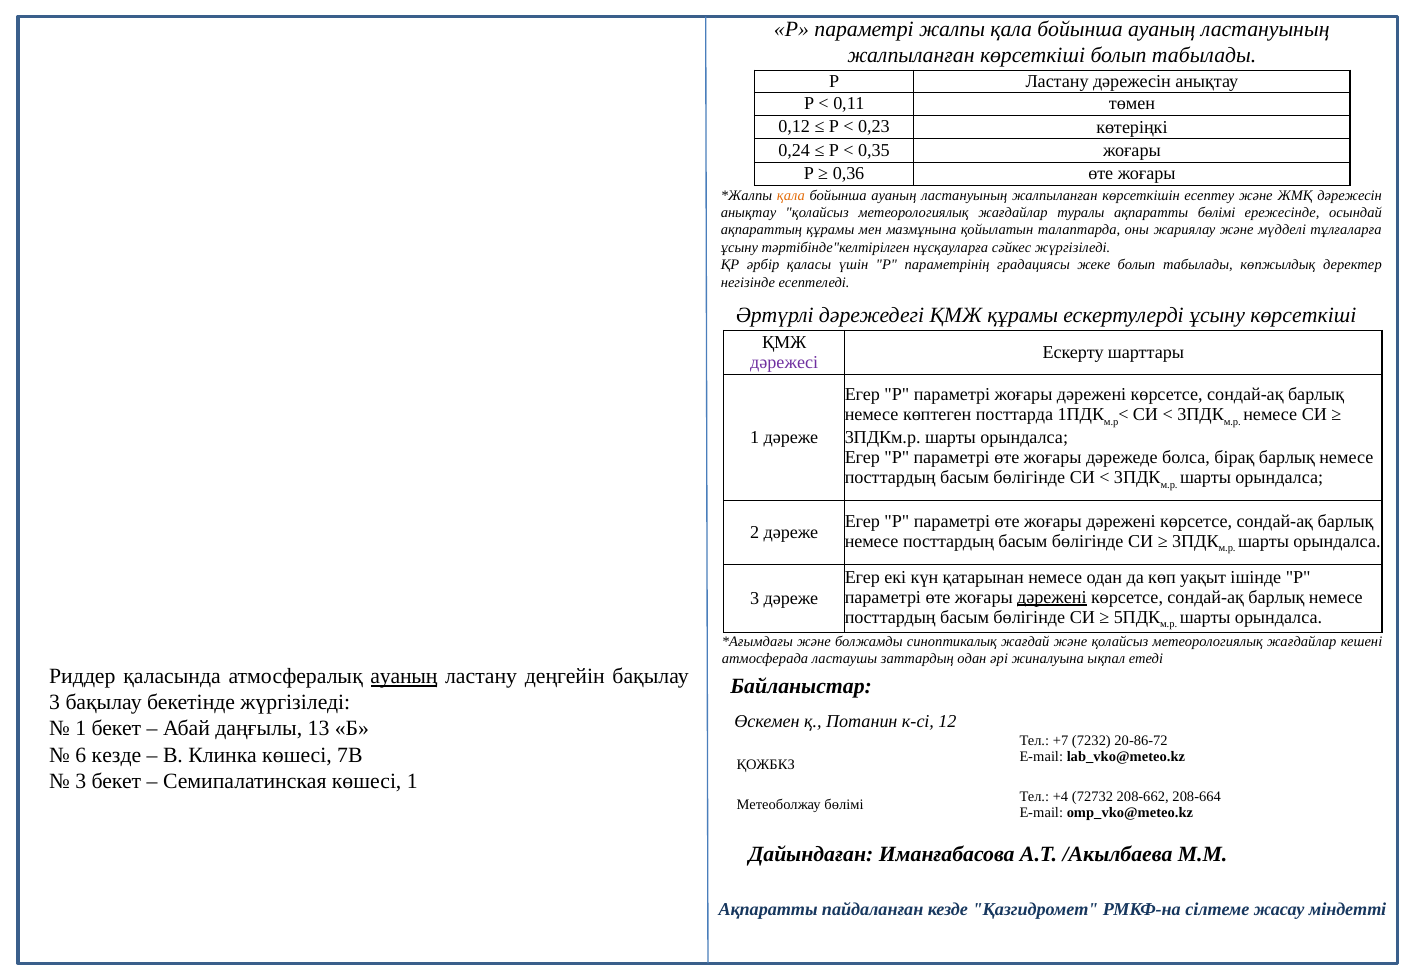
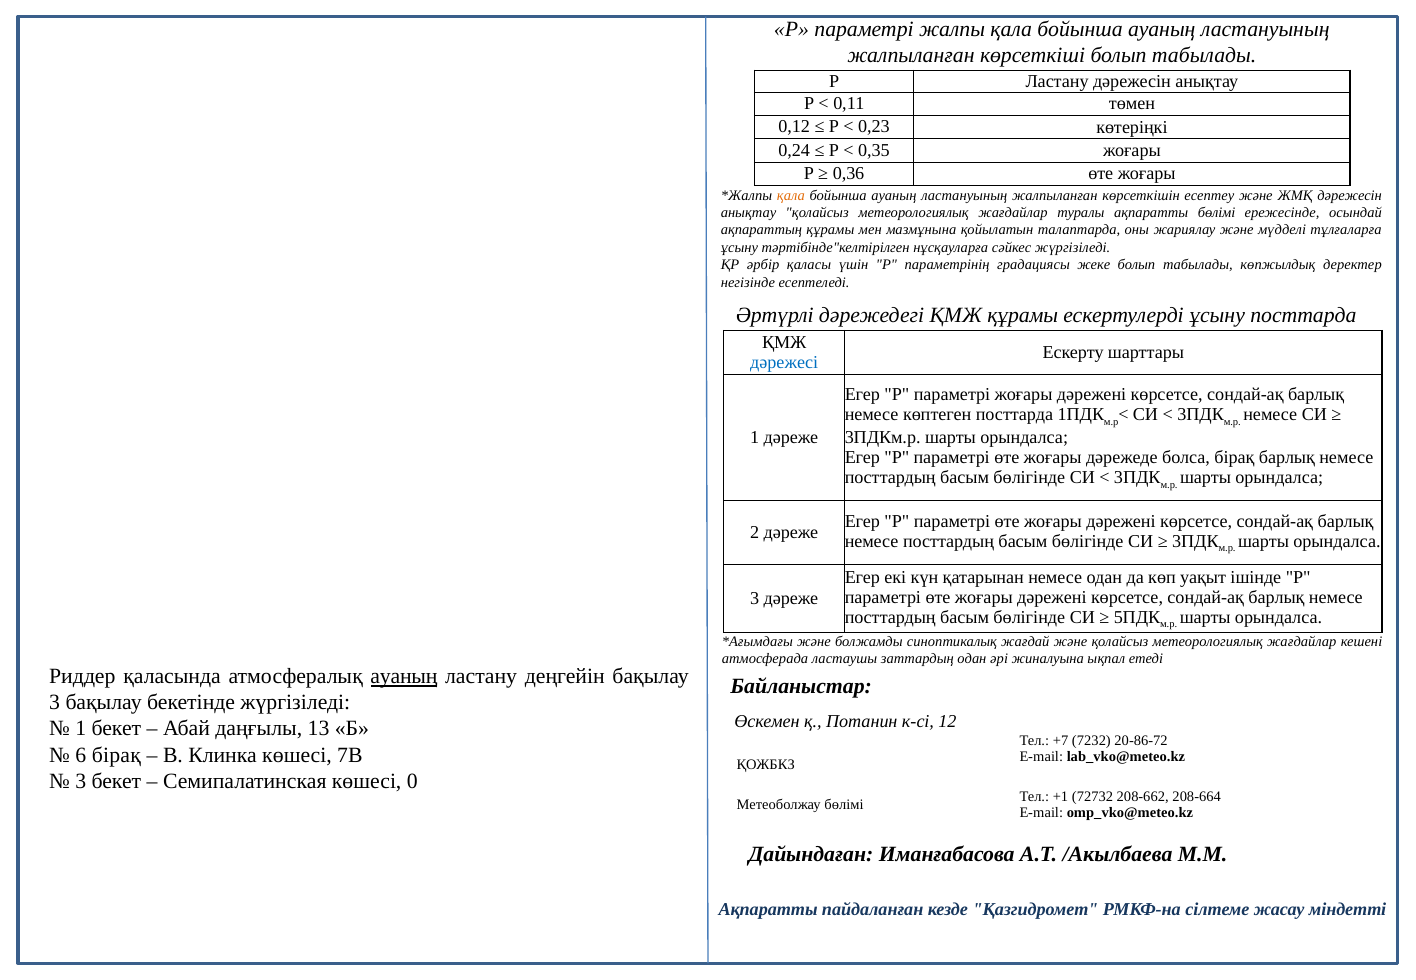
ұсыну көрсеткіші: көрсеткіші -> посттарда
дәрежесі colour: purple -> blue
дәрежені at (1052, 597) underline: present -> none
6 кезде: кезде -> бірақ
көшесі 1: 1 -> 0
+4: +4 -> +1
